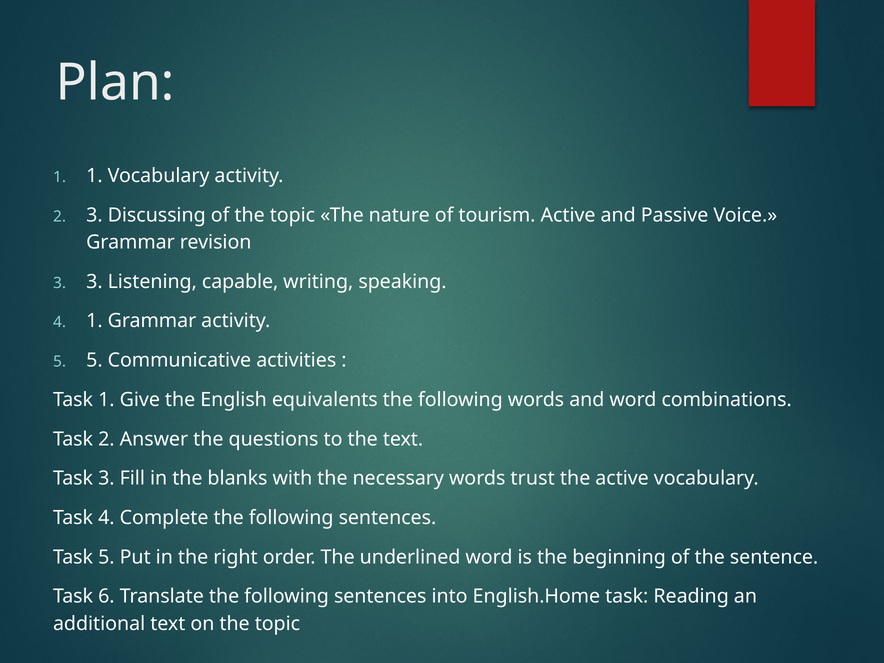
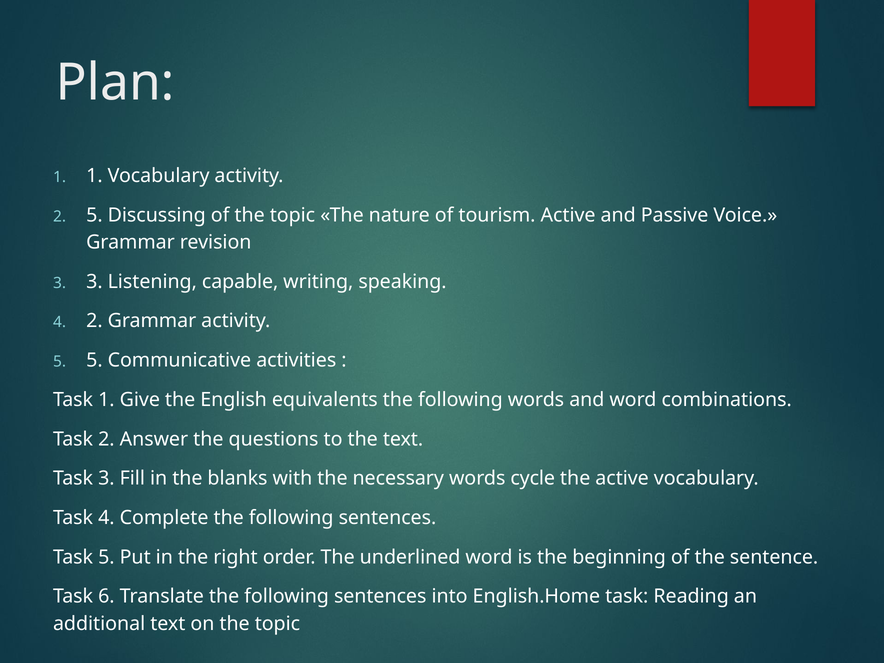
2 3: 3 -> 5
4 1: 1 -> 2
trust: trust -> cycle
